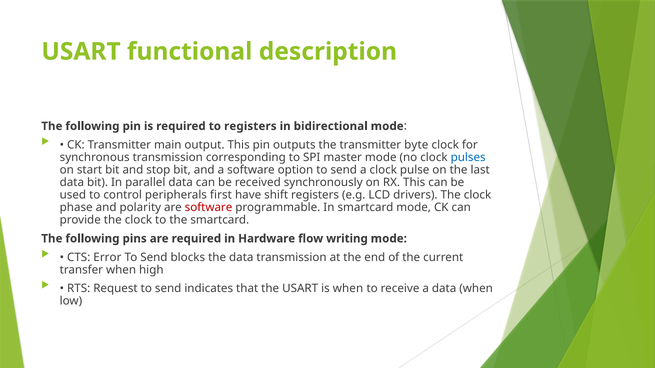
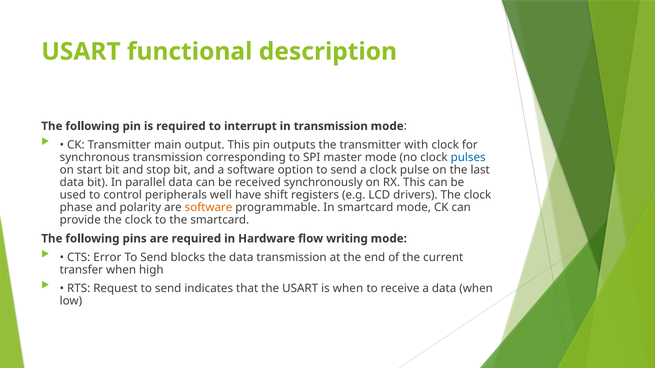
to registers: registers -> interrupt
in bidirectional: bidirectional -> transmission
byte: byte -> with
first: first -> well
software at (209, 208) colour: red -> orange
